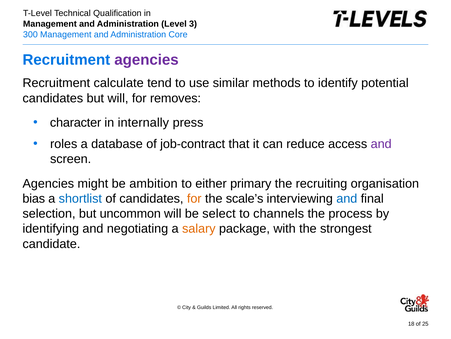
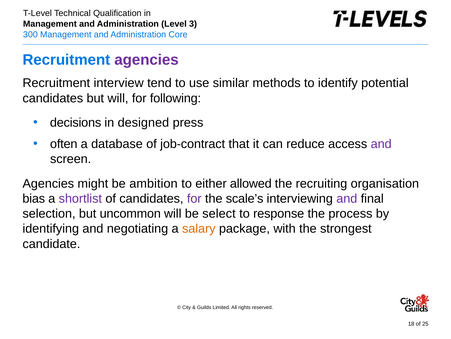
calculate: calculate -> interview
removes: removes -> following
character: character -> decisions
internally: internally -> designed
roles: roles -> often
primary: primary -> allowed
shortlist colour: blue -> purple
for at (194, 198) colour: orange -> purple
and at (347, 198) colour: blue -> purple
channels: channels -> response
